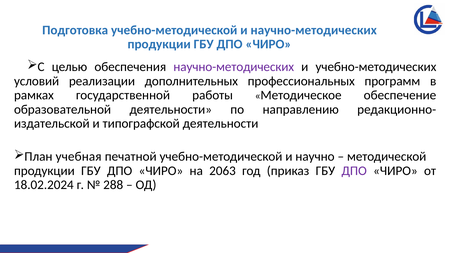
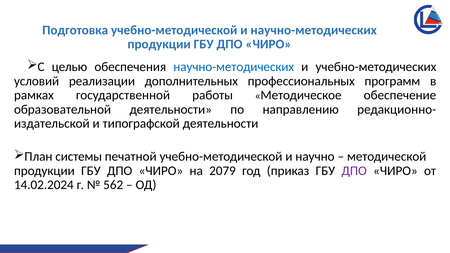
научно-методических at (234, 67) colour: purple -> blue
учебная: учебная -> системы
2063: 2063 -> 2079
18.02.2024: 18.02.2024 -> 14.02.2024
288: 288 -> 562
